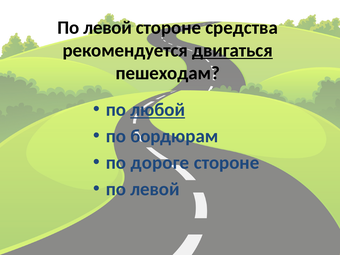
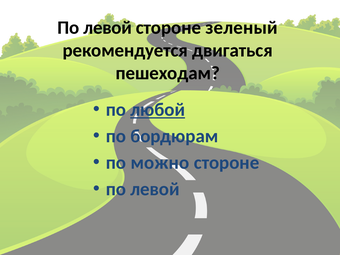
средства: средства -> зеленый
двигаться underline: present -> none
дороге: дороге -> можно
